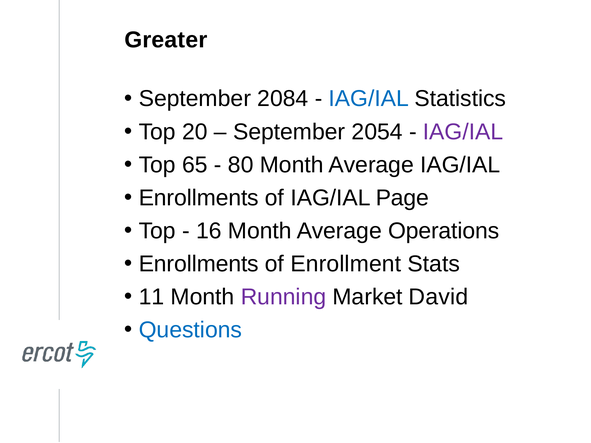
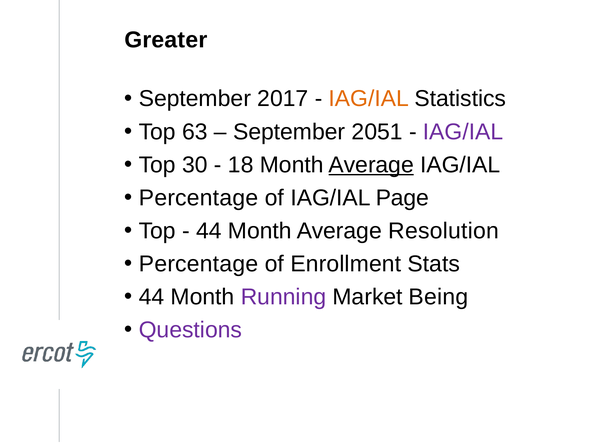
2084: 2084 -> 2017
IAG/IAL at (369, 99) colour: blue -> orange
20: 20 -> 63
2054: 2054 -> 2051
65: 65 -> 30
80: 80 -> 18
Average at (371, 165) underline: none -> present
Enrollments at (199, 198): Enrollments -> Percentage
16 at (209, 231): 16 -> 44
Operations: Operations -> Resolution
Enrollments at (199, 264): Enrollments -> Percentage
11 at (152, 297): 11 -> 44
David: David -> Being
Questions colour: blue -> purple
